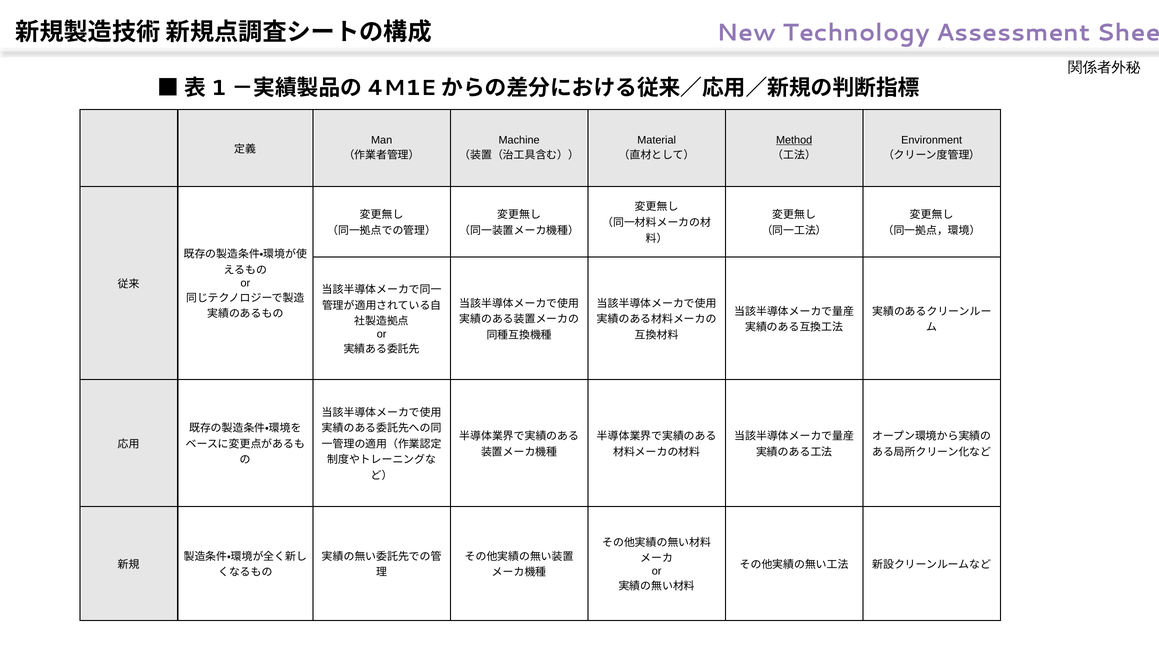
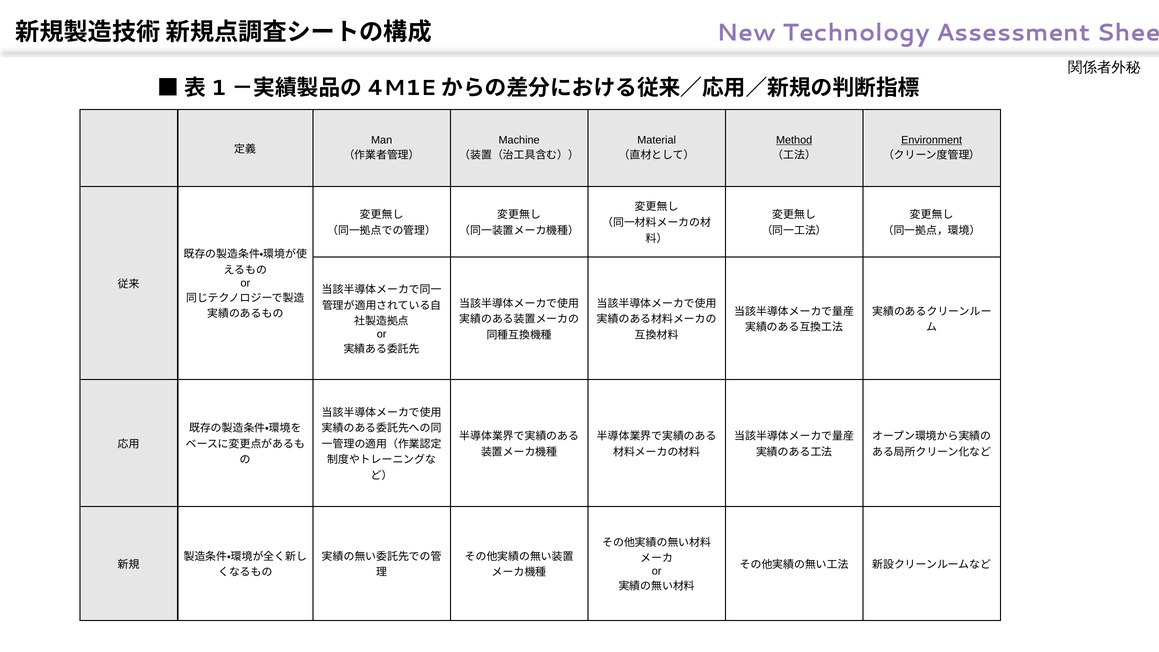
Environment underline: none -> present
